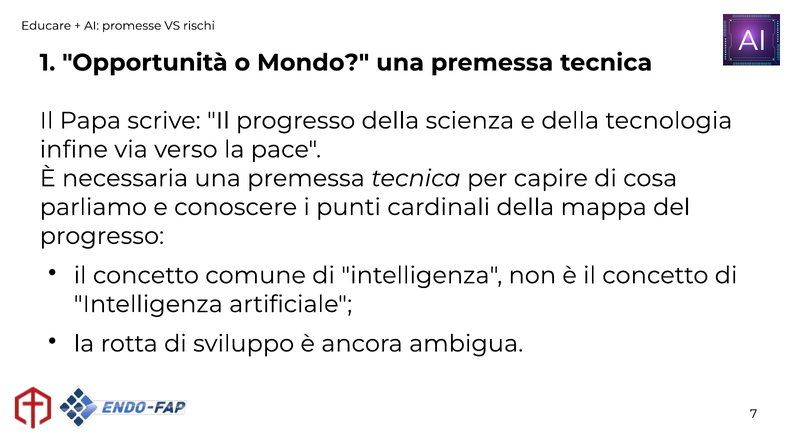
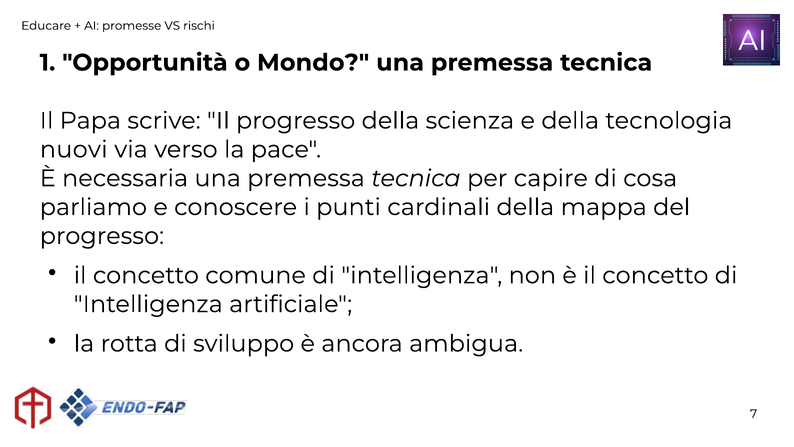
infine: infine -> nuovi
